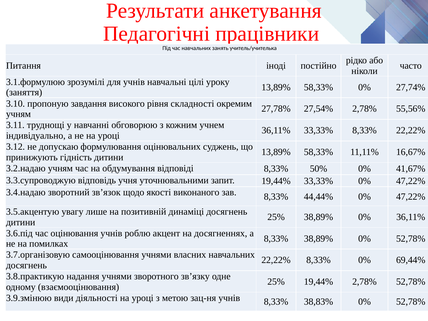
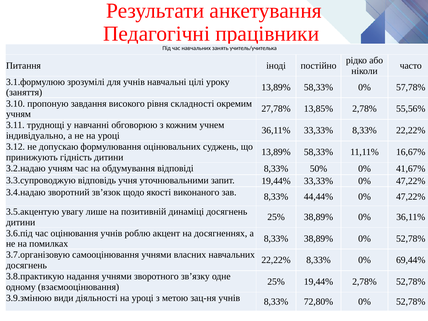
27,74%: 27,74% -> 57,78%
27,54%: 27,54% -> 13,85%
38,83%: 38,83% -> 72,80%
